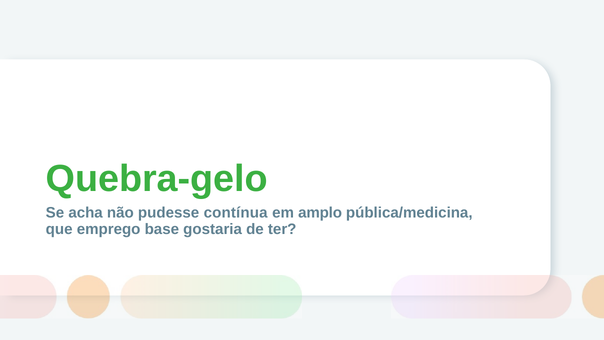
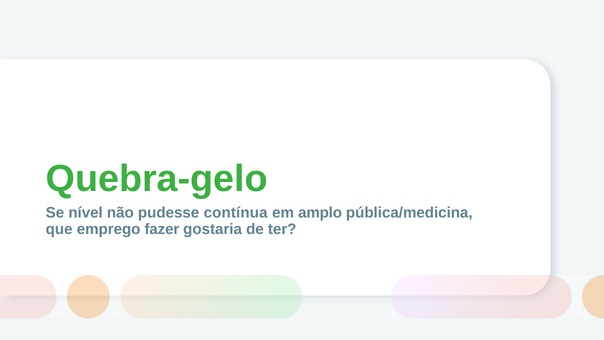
acha: acha -> nível
base: base -> fazer
